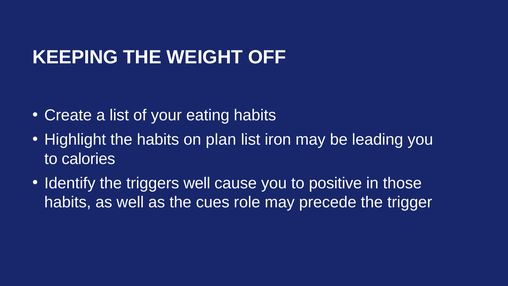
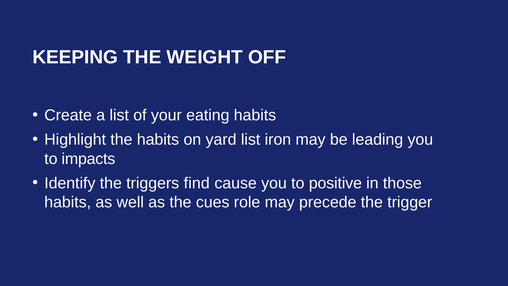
plan: plan -> yard
calories: calories -> impacts
triggers well: well -> find
